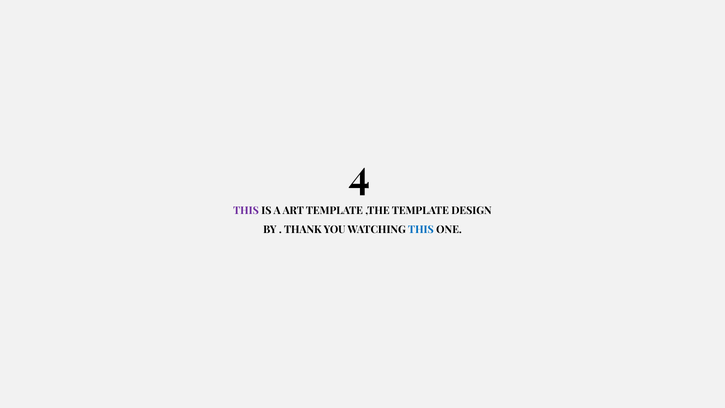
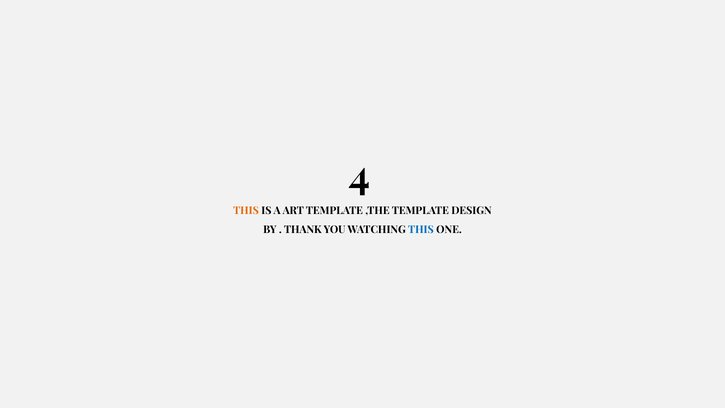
THIS at (246, 211) colour: purple -> orange
